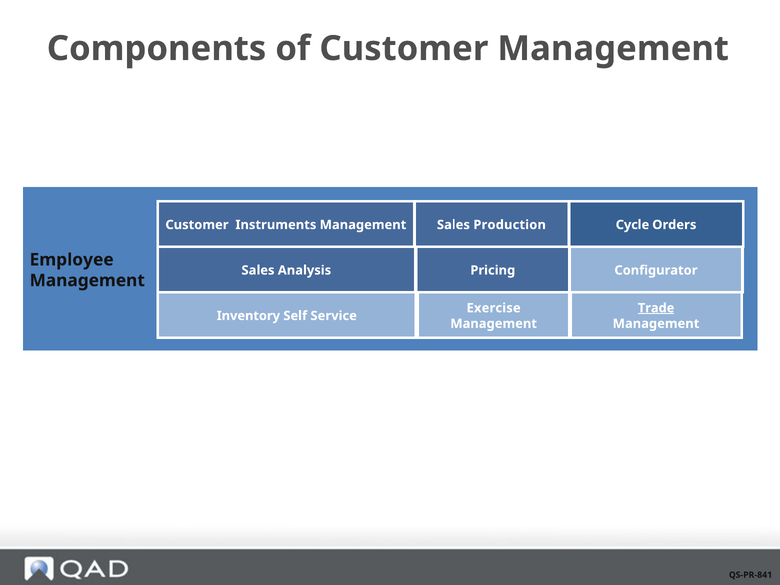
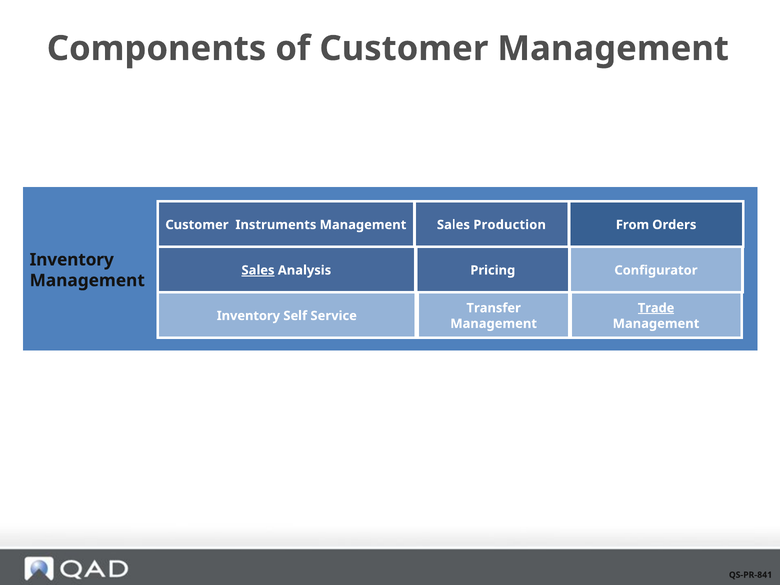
Cycle: Cycle -> From
Employee at (72, 260): Employee -> Inventory
Sales at (258, 270) underline: none -> present
Exercise: Exercise -> Transfer
